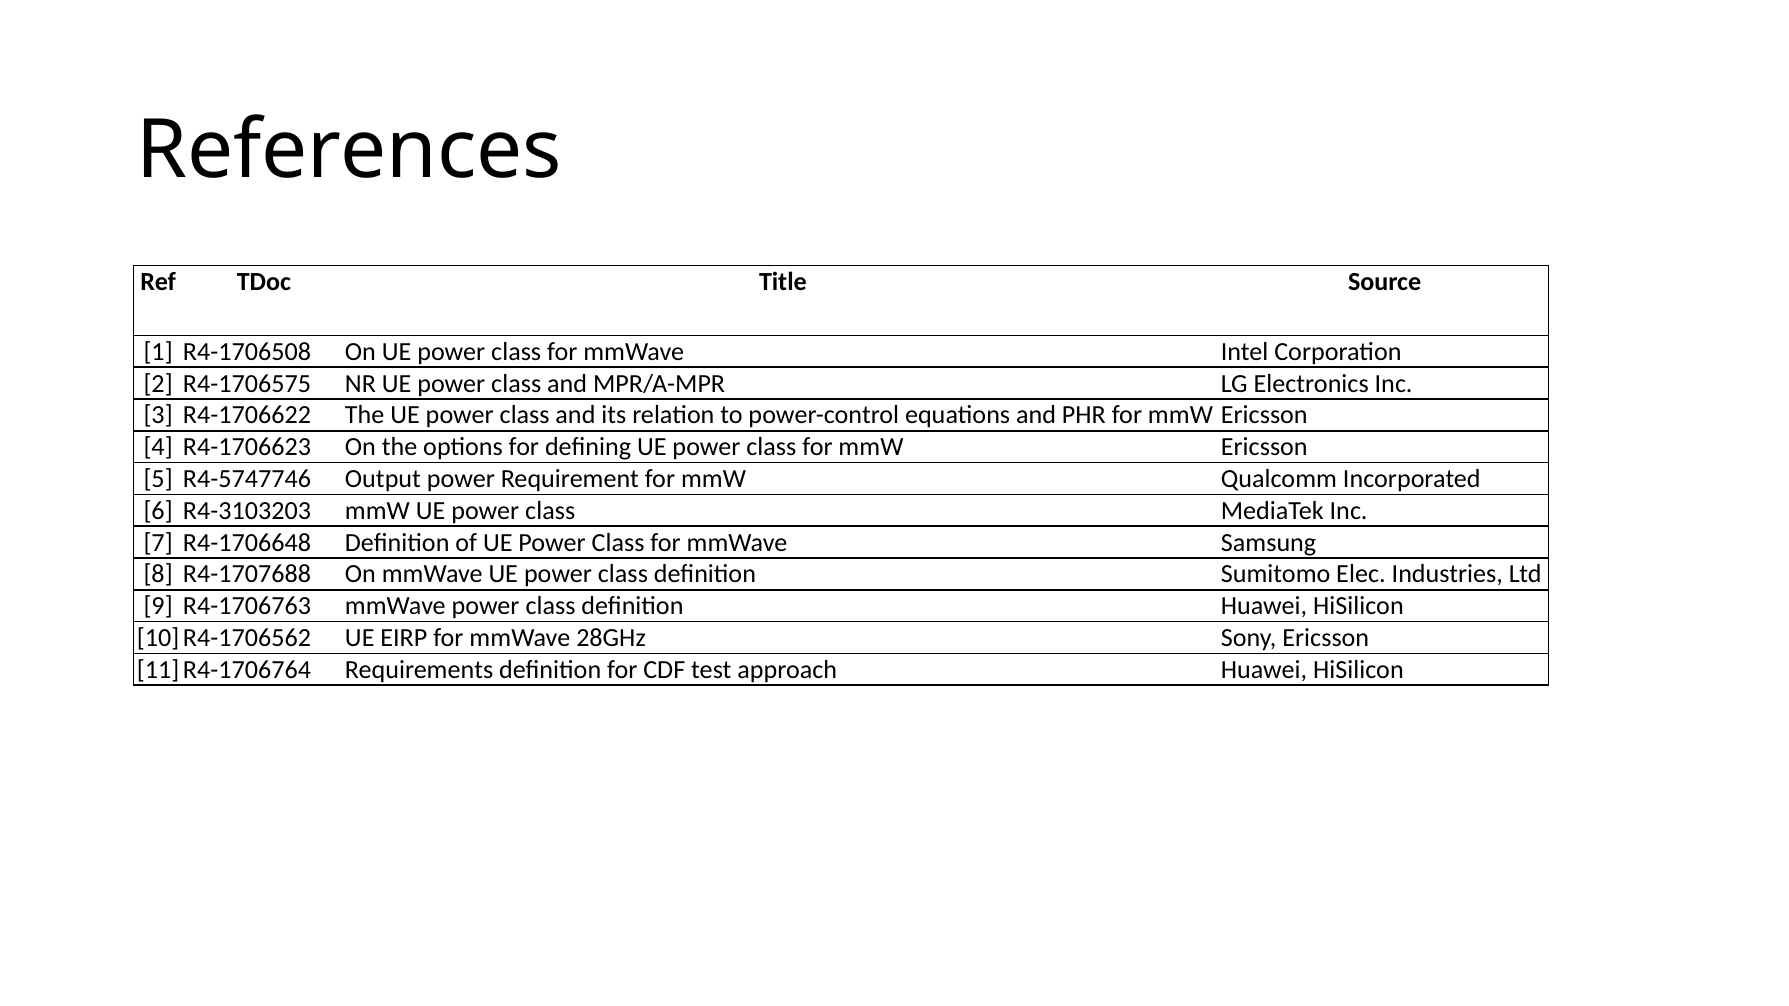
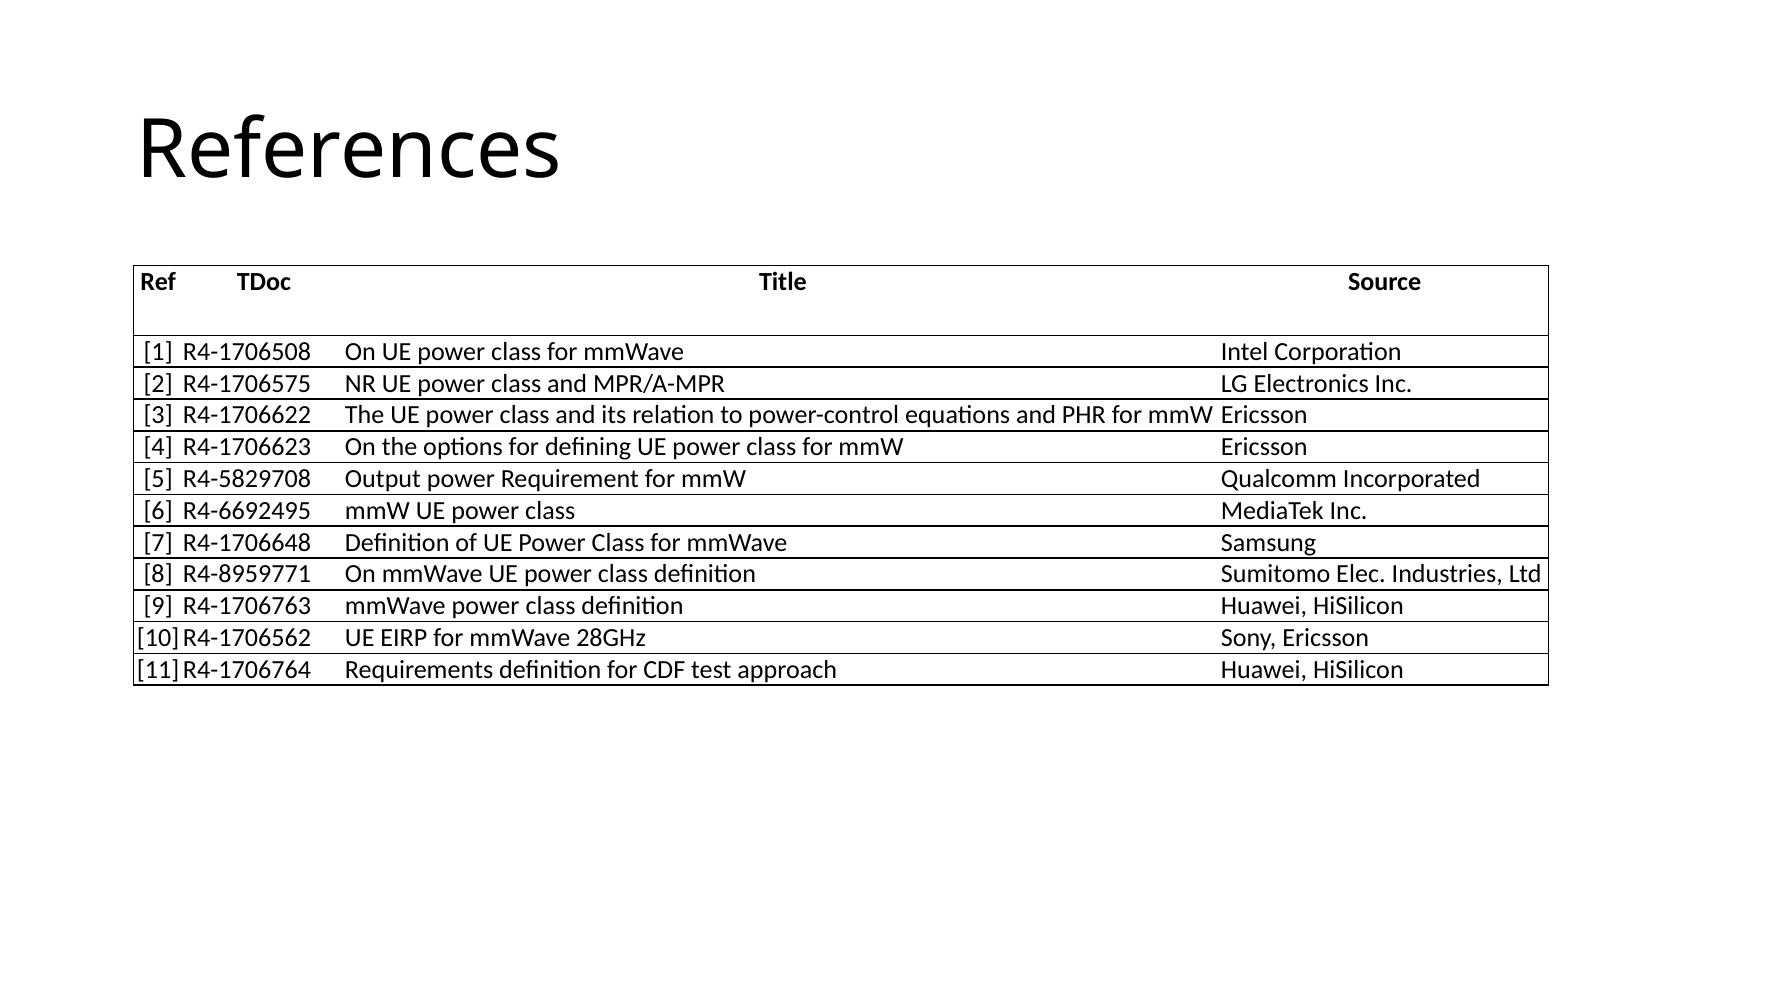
R4-5747746: R4-5747746 -> R4-5829708
R4-3103203: R4-3103203 -> R4-6692495
R4-1707688: R4-1707688 -> R4-8959771
